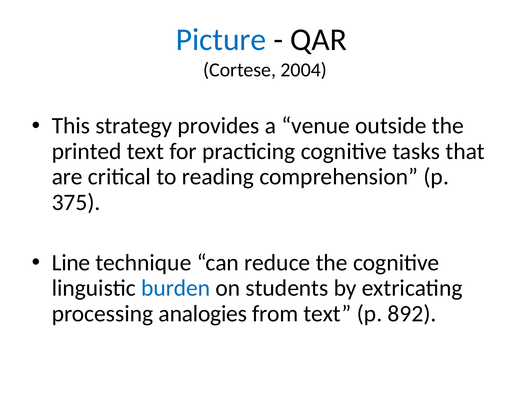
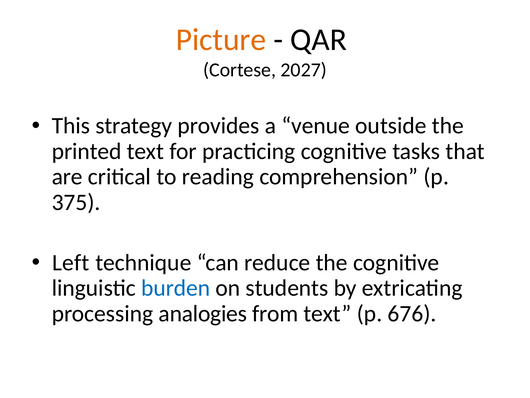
Picture colour: blue -> orange
2004: 2004 -> 2027
Line: Line -> Left
892: 892 -> 676
